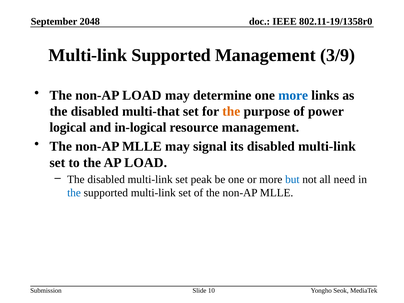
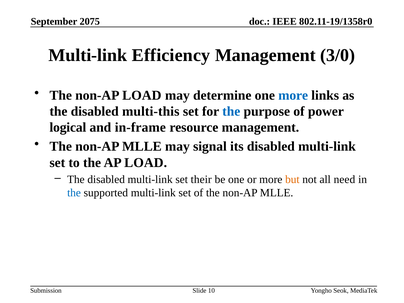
2048: 2048 -> 2075
Multi-link Supported: Supported -> Efficiency
3/9: 3/9 -> 3/0
multi-that: multi-that -> multi-this
the at (231, 111) colour: orange -> blue
in-logical: in-logical -> in-frame
peak: peak -> their
but colour: blue -> orange
